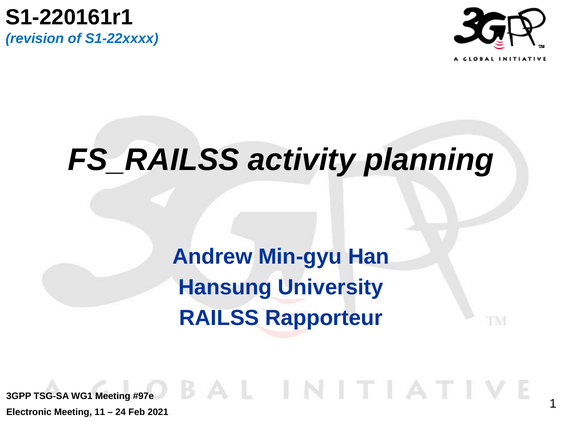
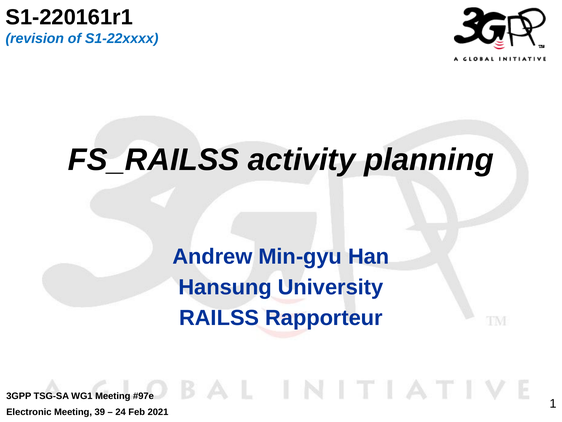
11: 11 -> 39
